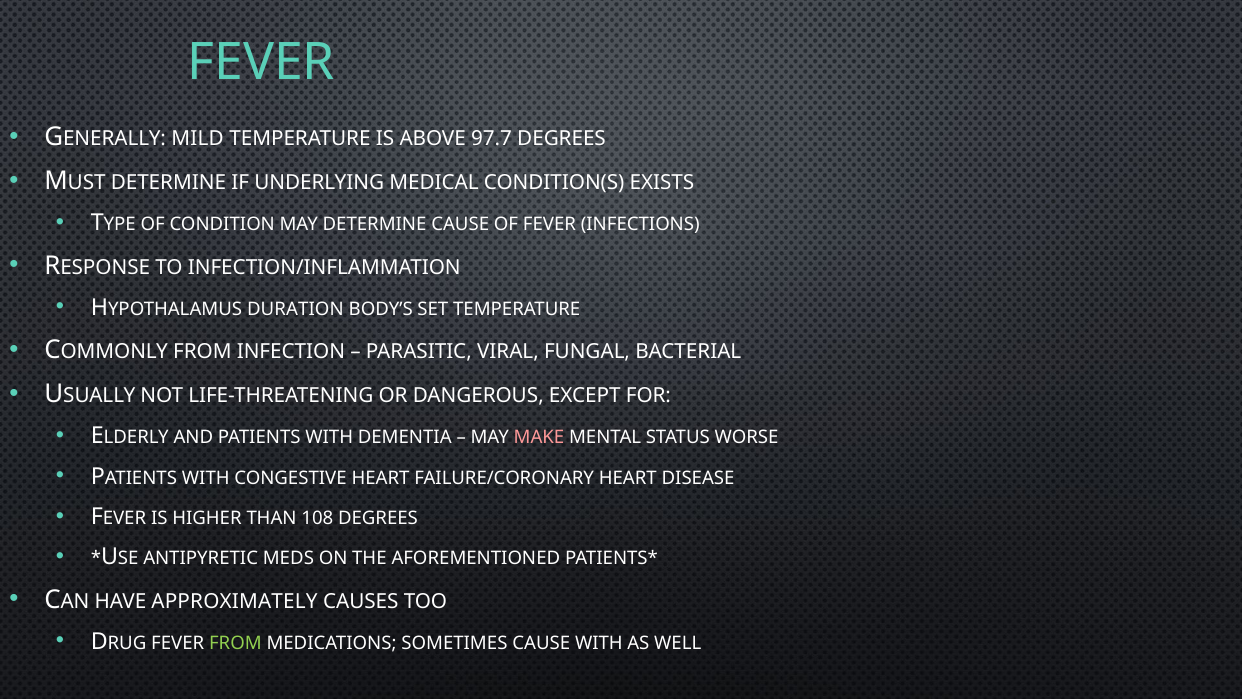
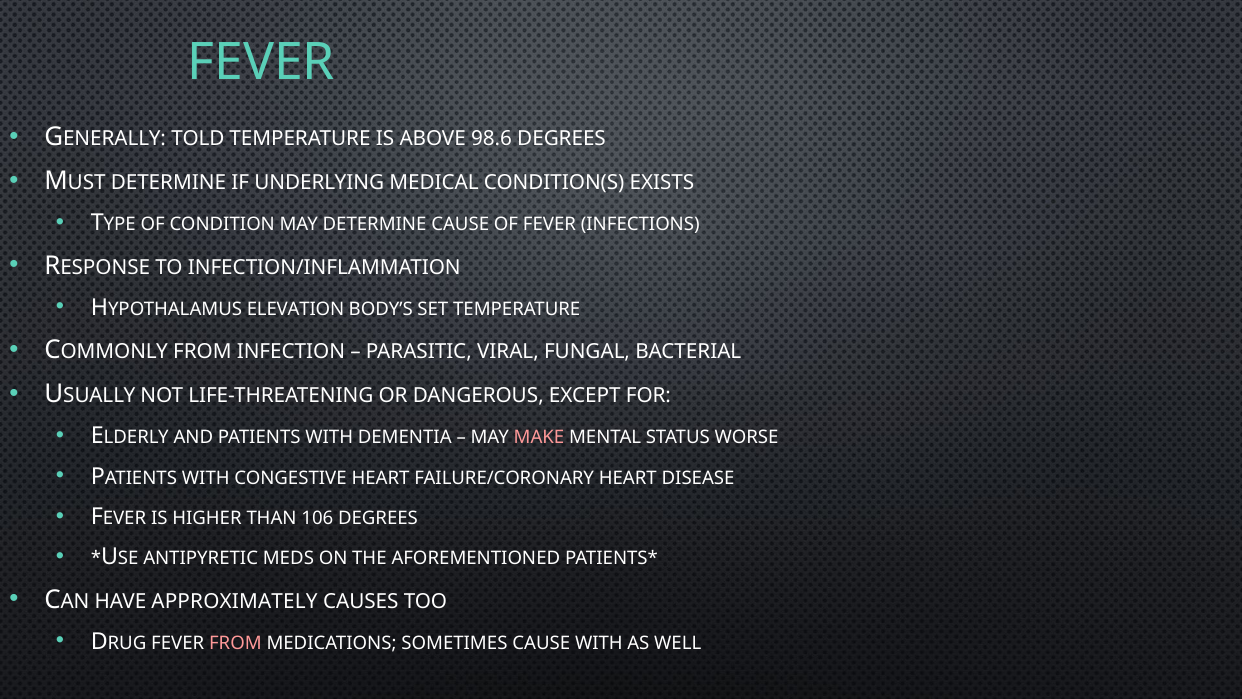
MILD: MILD -> TOLD
97.7: 97.7 -> 98.6
DURATION: DURATION -> ELEVATION
108: 108 -> 106
FROM at (235, 643) colour: light green -> pink
